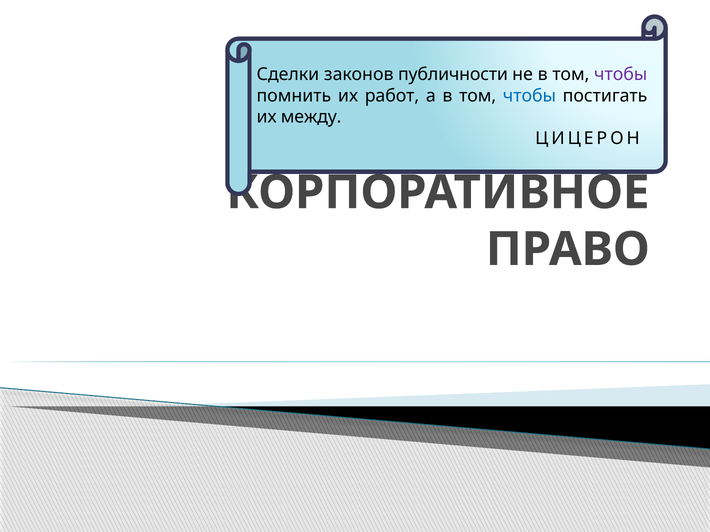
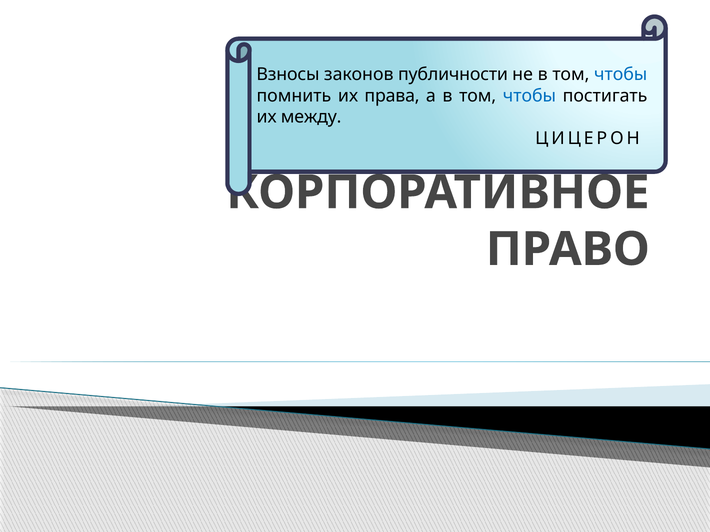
Сделки: Сделки -> Взносы
чтобы at (621, 75) colour: purple -> blue
работ: работ -> права
